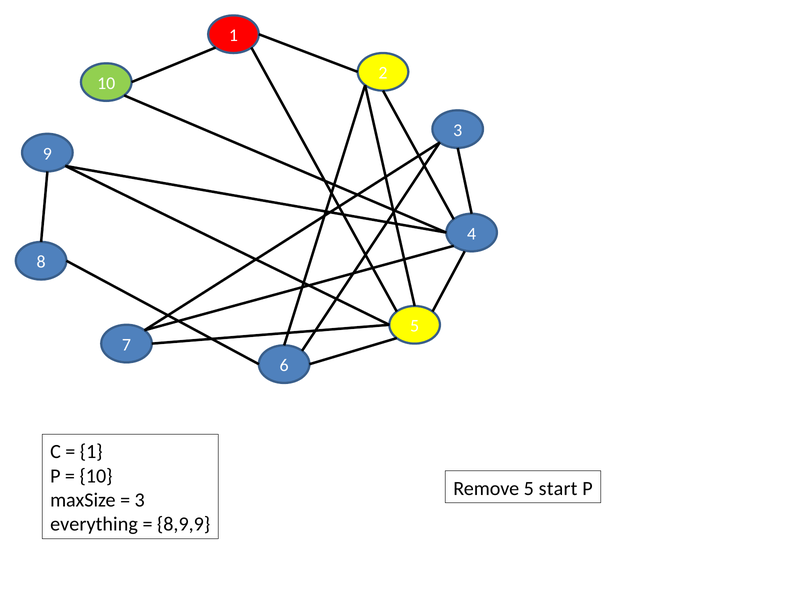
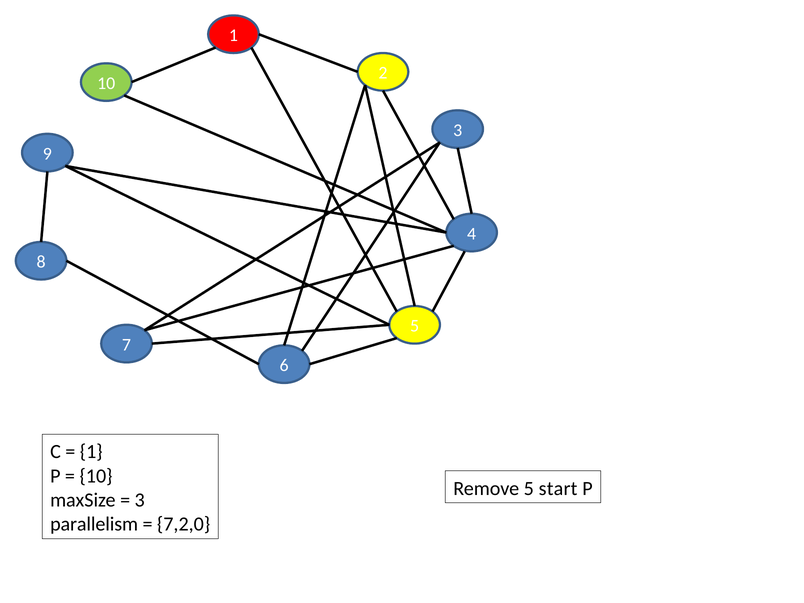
everything: everything -> parallelism
8,9,9: 8,9,9 -> 7,2,0
